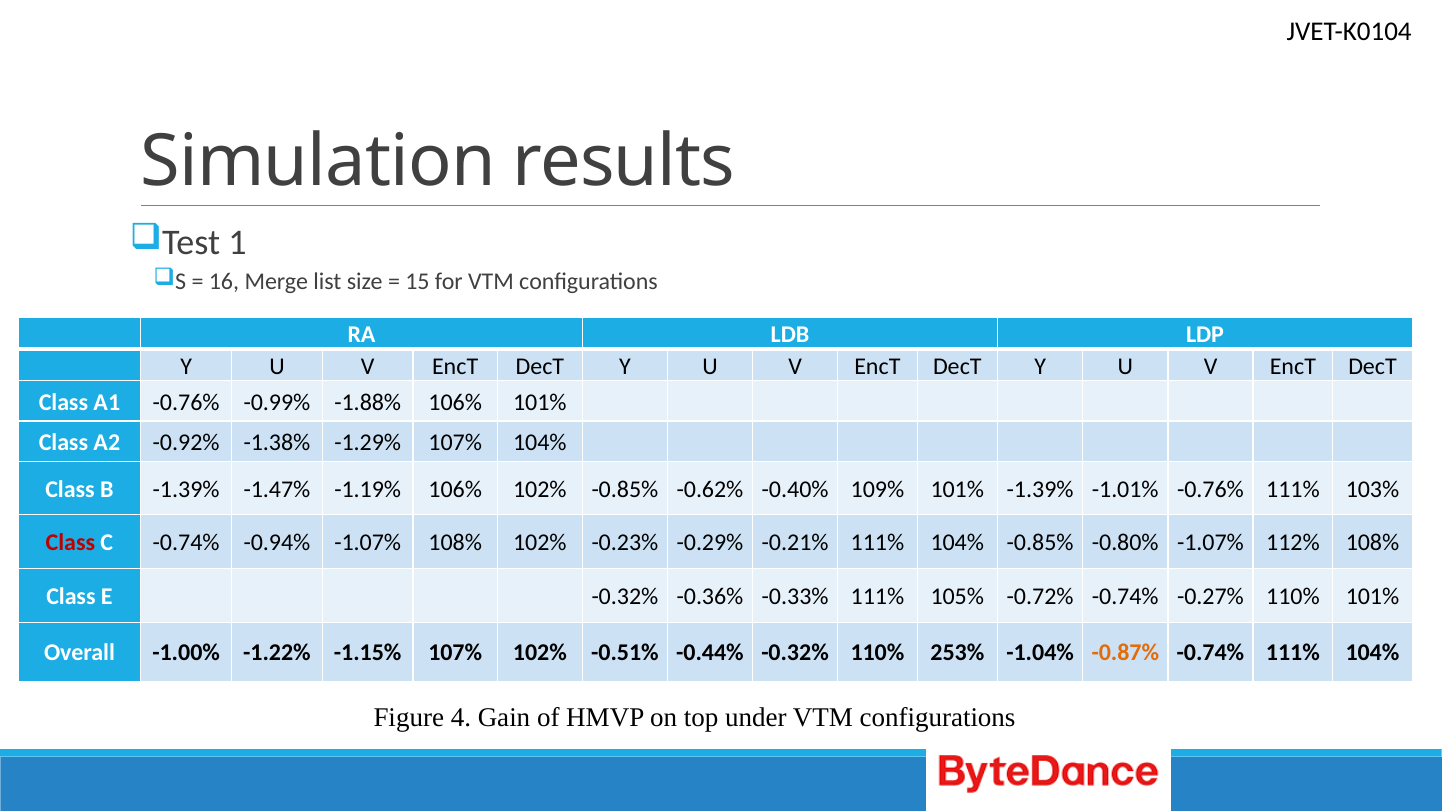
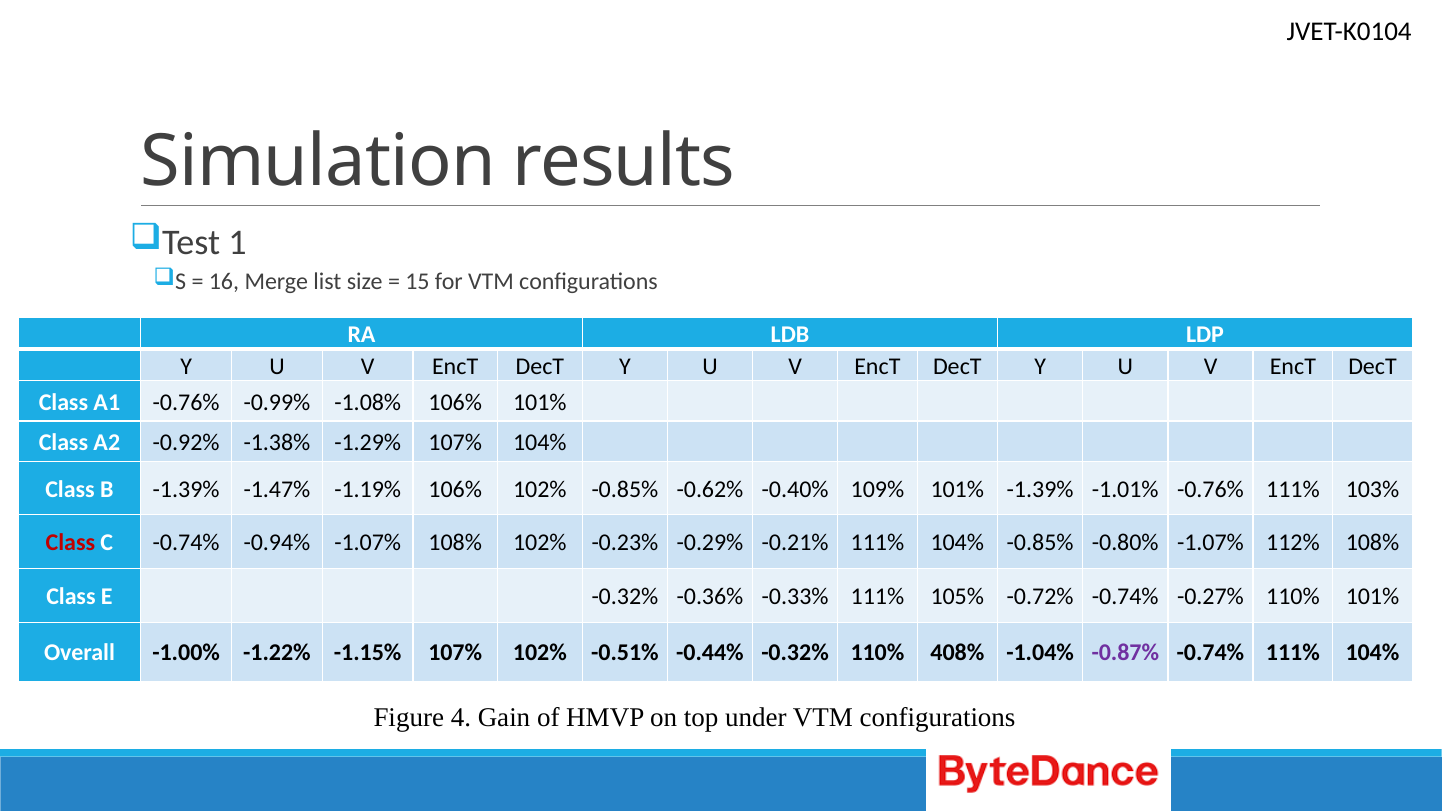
-1.88%: -1.88% -> -1.08%
253%: 253% -> 408%
-0.87% colour: orange -> purple
